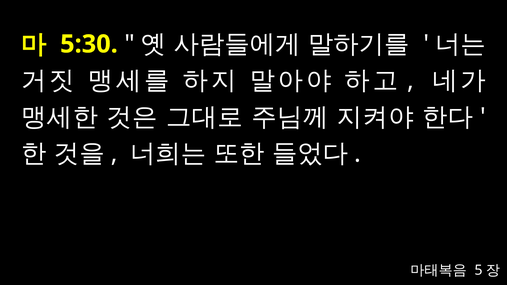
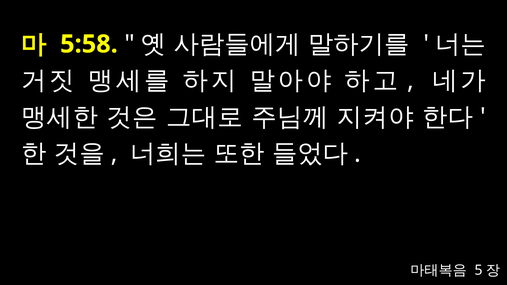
5:30: 5:30 -> 5:58
